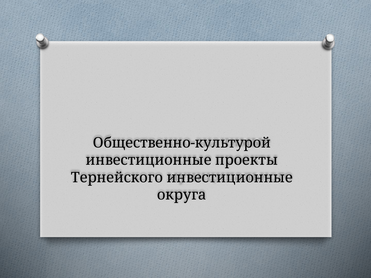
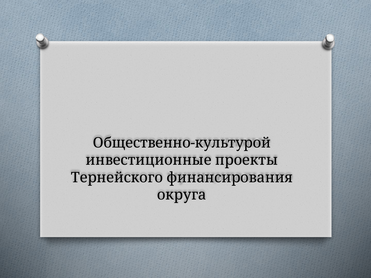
Тернейского инвестиционные: инвестиционные -> финансирования
